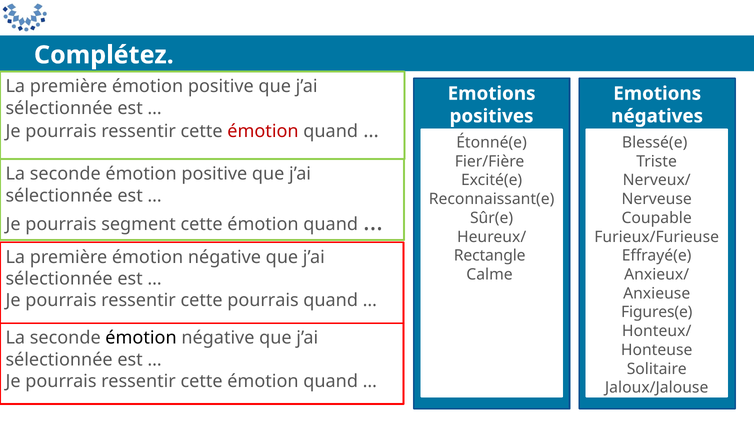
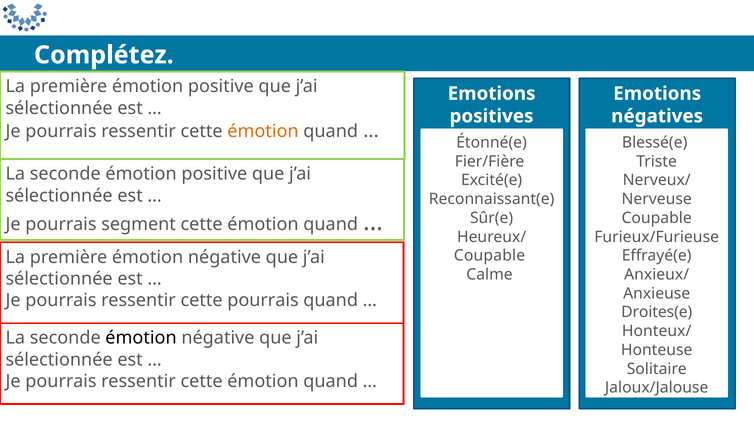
émotion at (263, 131) colour: red -> orange
Rectangle at (490, 256): Rectangle -> Coupable
Figures(e: Figures(e -> Droites(e
